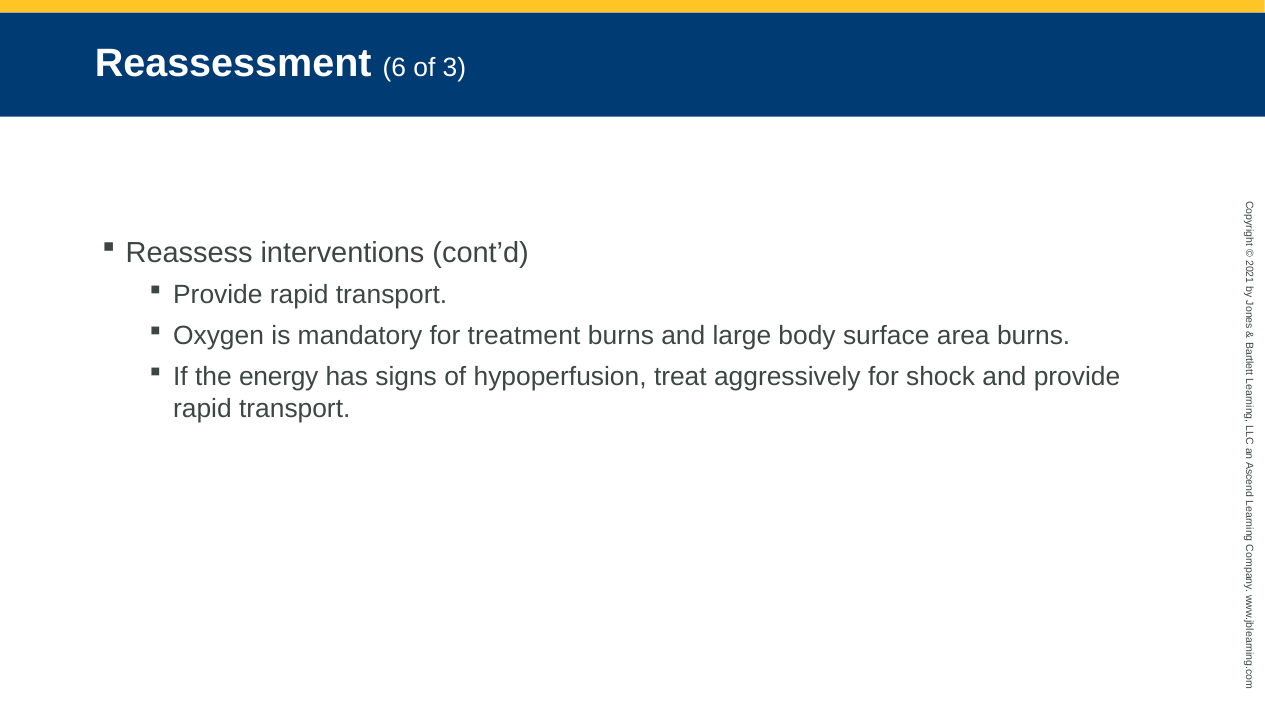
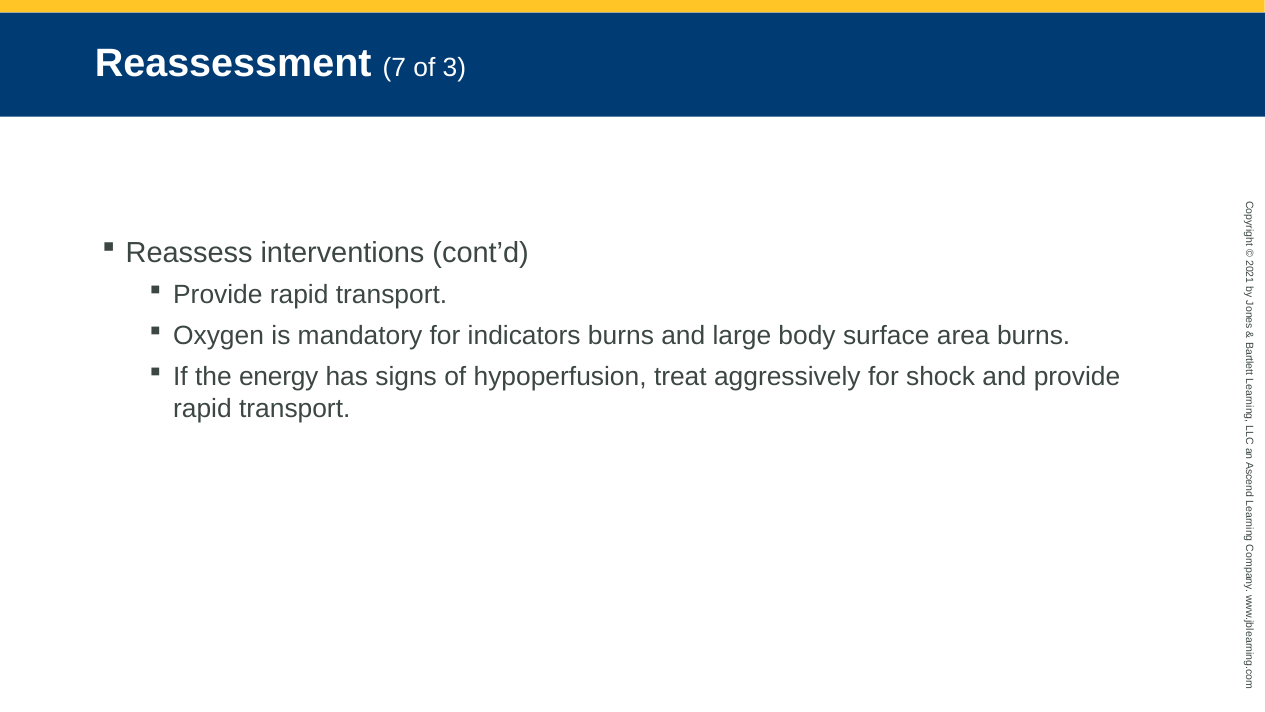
6: 6 -> 7
treatment: treatment -> indicators
